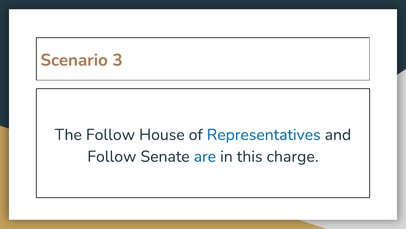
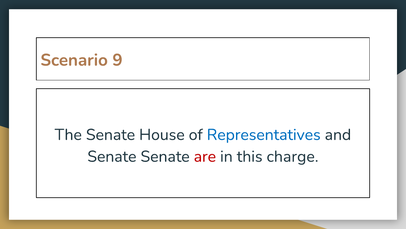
3: 3 -> 9
The Follow: Follow -> Senate
Follow at (112, 156): Follow -> Senate
are colour: blue -> red
